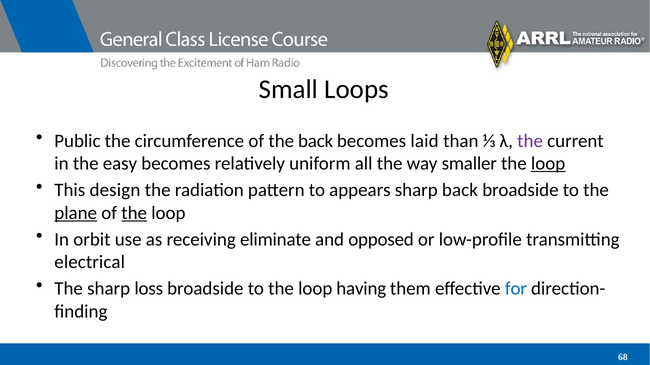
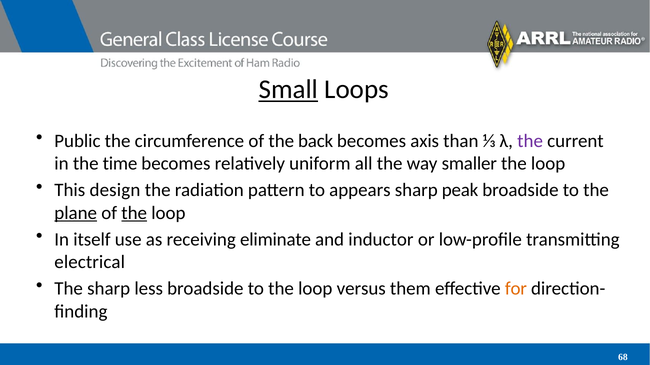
Small underline: none -> present
laid: laid -> axis
easy: easy -> time
loop at (548, 164) underline: present -> none
sharp back: back -> peak
orbit: orbit -> itself
opposed: opposed -> inductor
loss: loss -> less
having: having -> versus
for colour: blue -> orange
